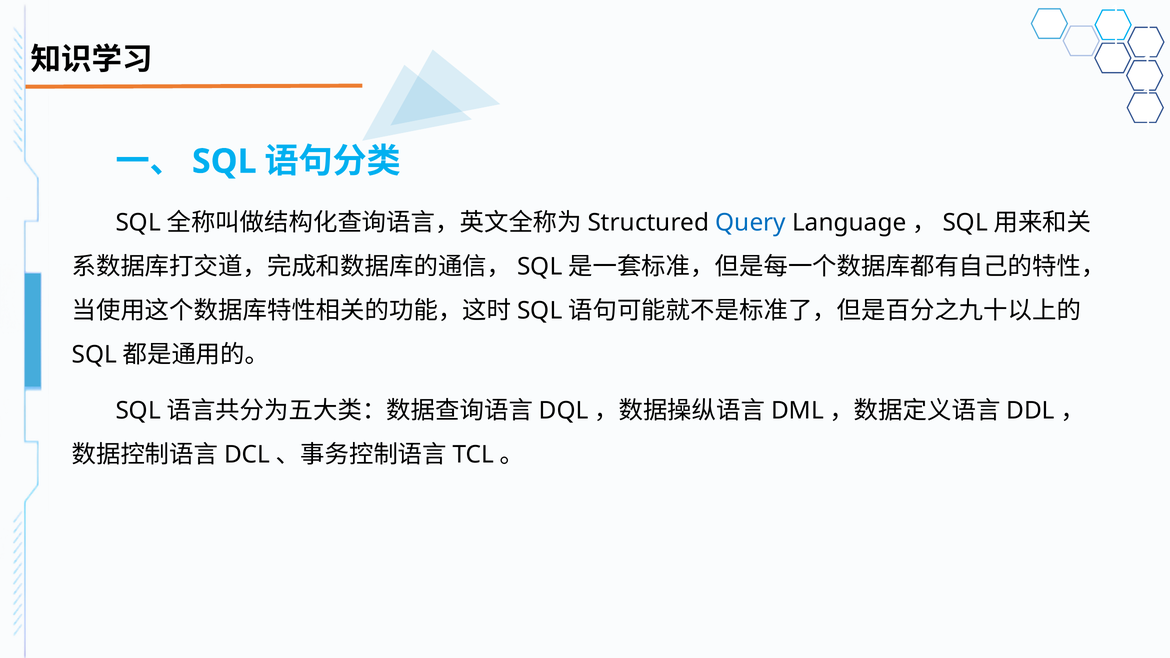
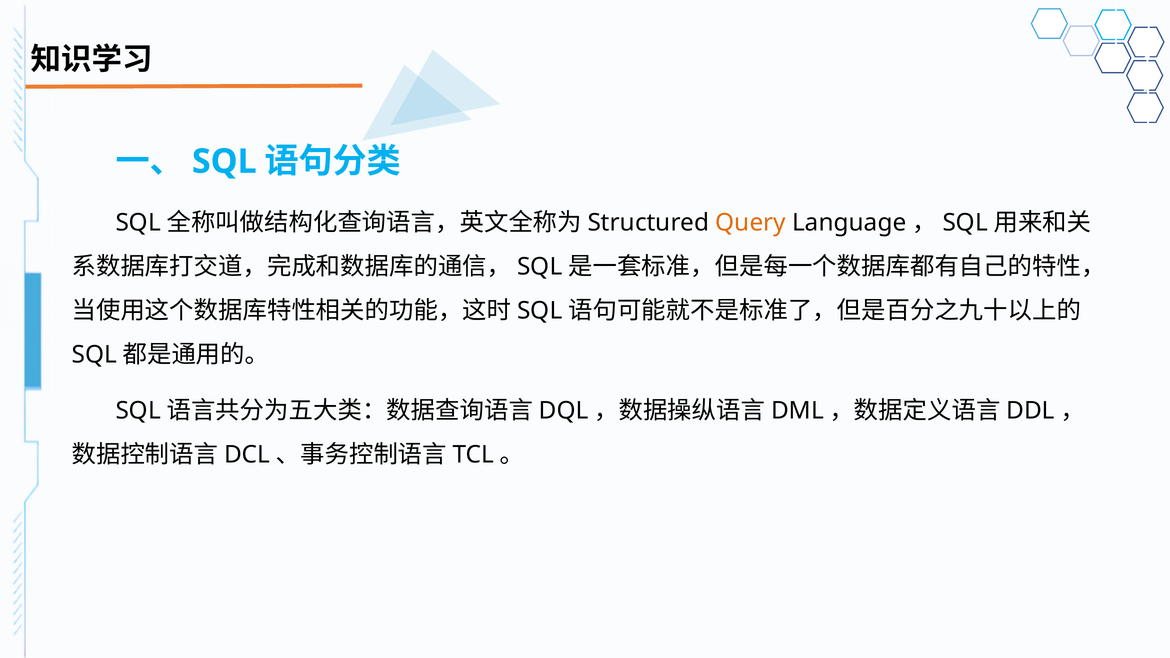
Query colour: blue -> orange
